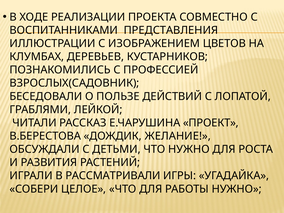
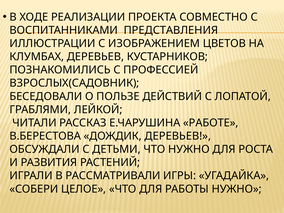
ПРОЕКТ: ПРОЕКТ -> РАБОТЕ
ДОЖДИК ЖЕЛАНИЕ: ЖЕЛАНИЕ -> ДЕРЕВЬЕВ
